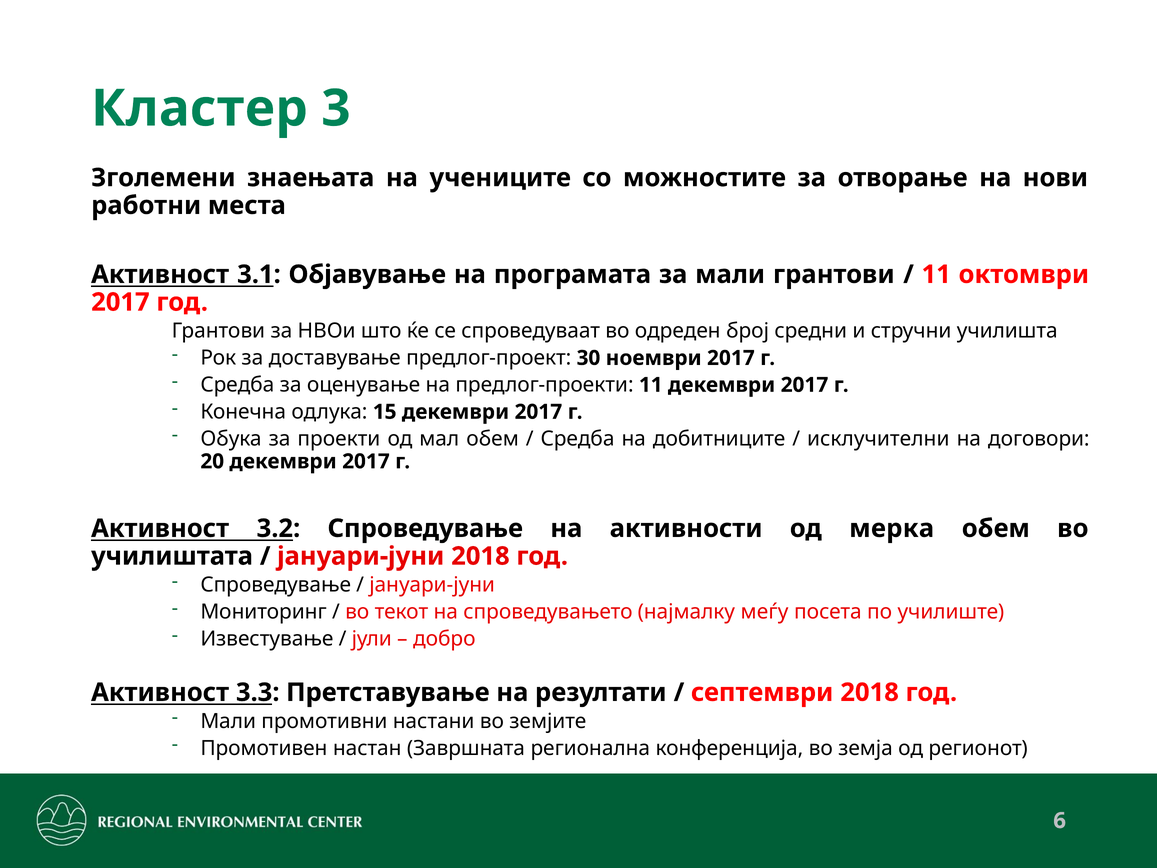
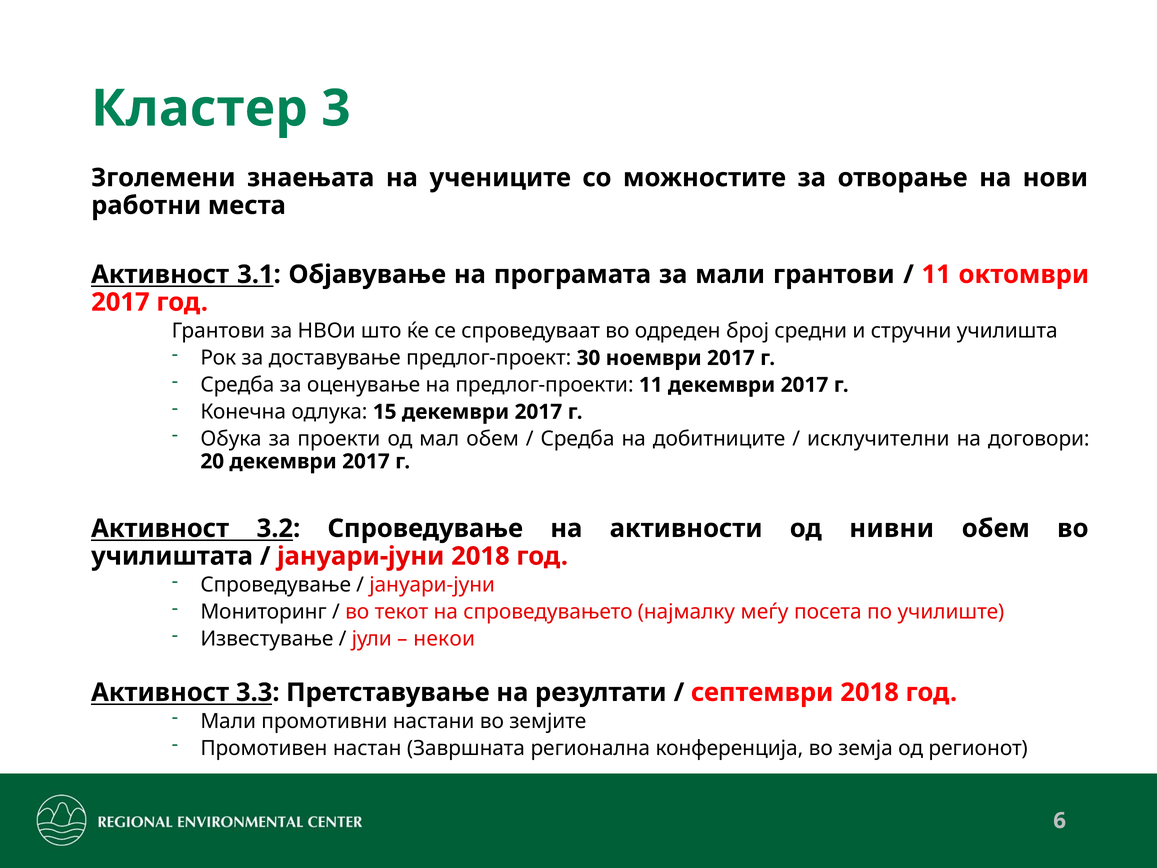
мерка: мерка -> нивни
добро: добро -> некои
